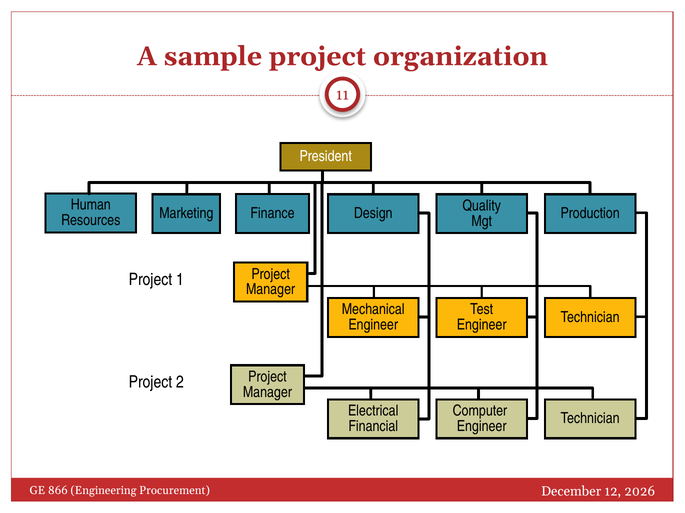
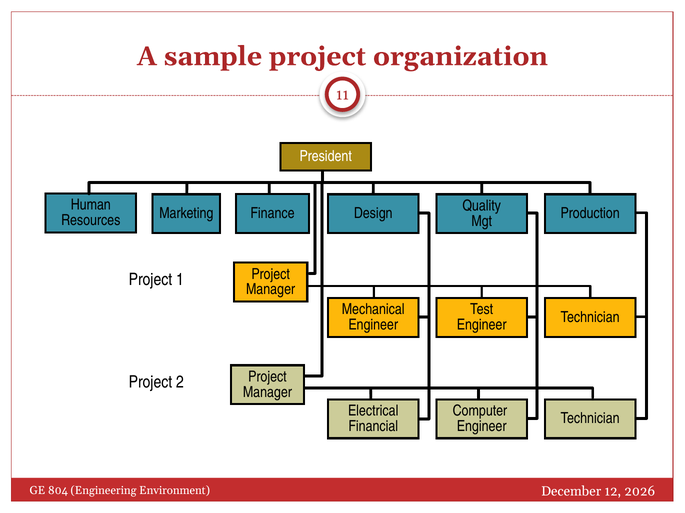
866: 866 -> 804
Procurement: Procurement -> Environment
